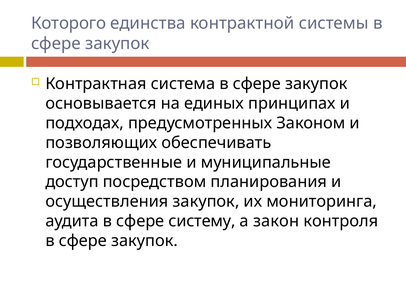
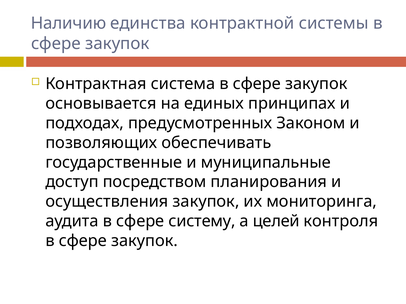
Которого: Которого -> Наличию
закон: закон -> целей
